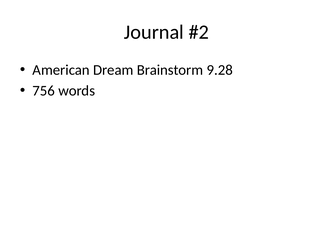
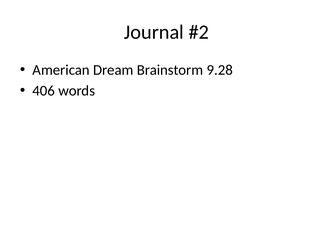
756: 756 -> 406
